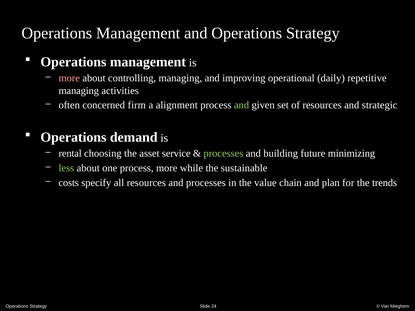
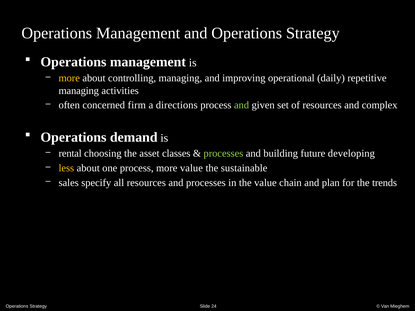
more at (69, 78) colour: pink -> yellow
alignment: alignment -> directions
strategic: strategic -> complex
service: service -> classes
minimizing: minimizing -> developing
less colour: light green -> yellow
more while: while -> value
costs: costs -> sales
